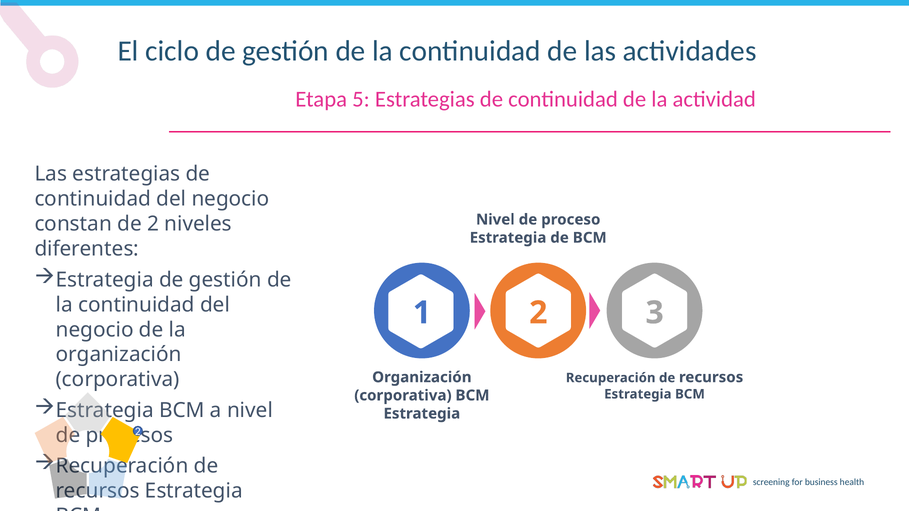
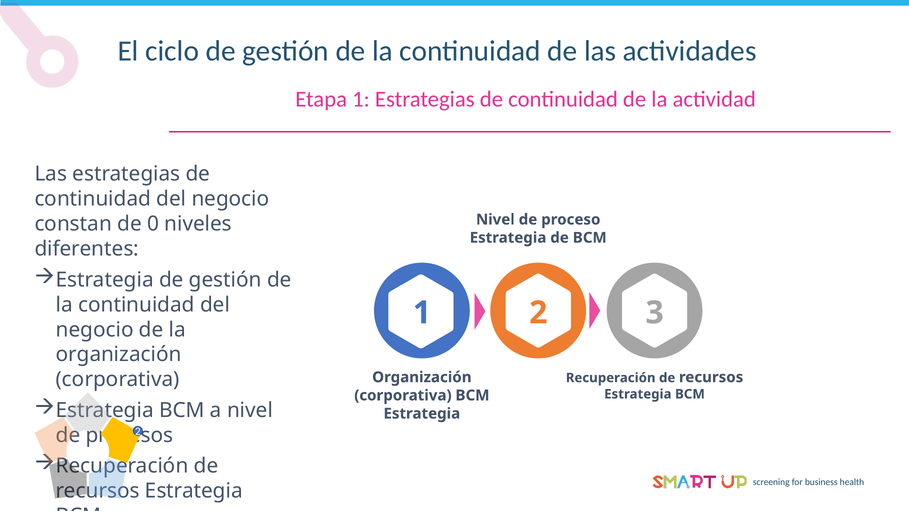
Etapa 5: 5 -> 1
de 2: 2 -> 0
